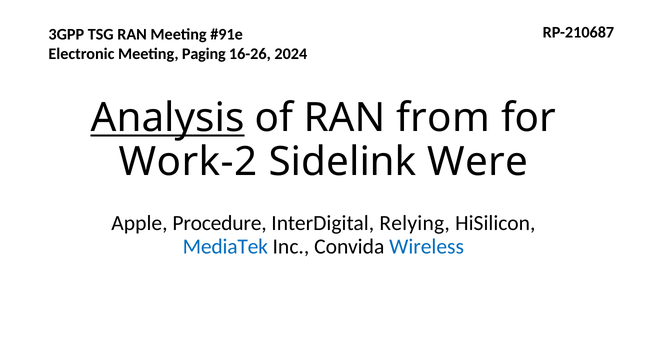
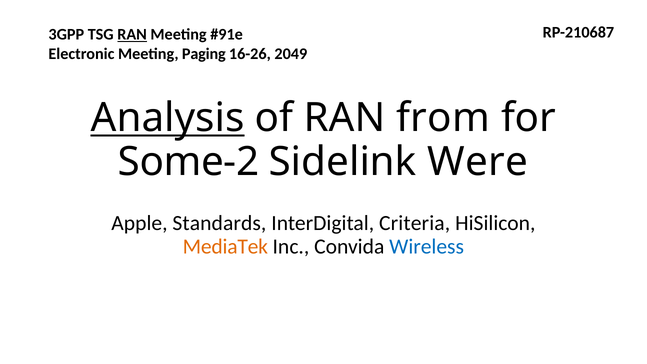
RAN at (132, 35) underline: none -> present
2024: 2024 -> 2049
Work-2: Work-2 -> Some-2
Procedure: Procedure -> Standards
Relying: Relying -> Criteria
MediaTek colour: blue -> orange
